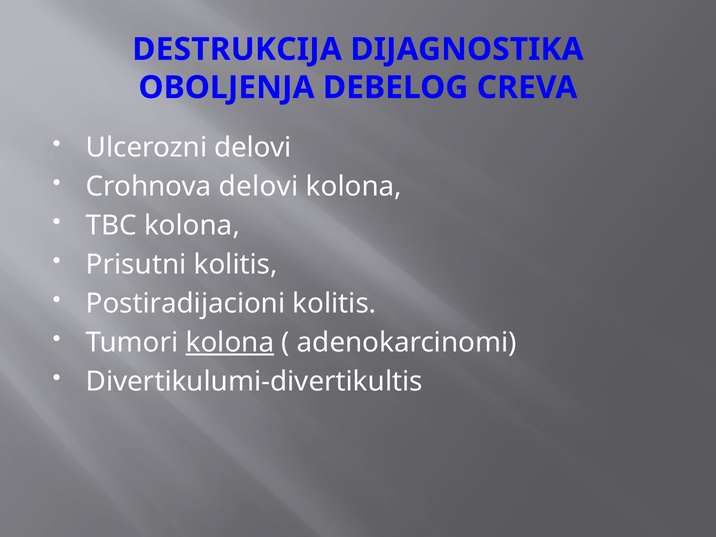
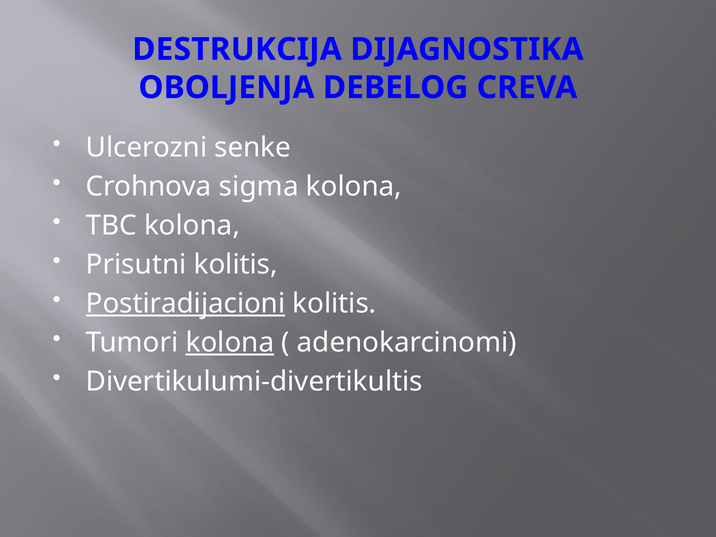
Ulcerozni delovi: delovi -> senke
Crohnova delovi: delovi -> sigma
Postiradijacioni underline: none -> present
